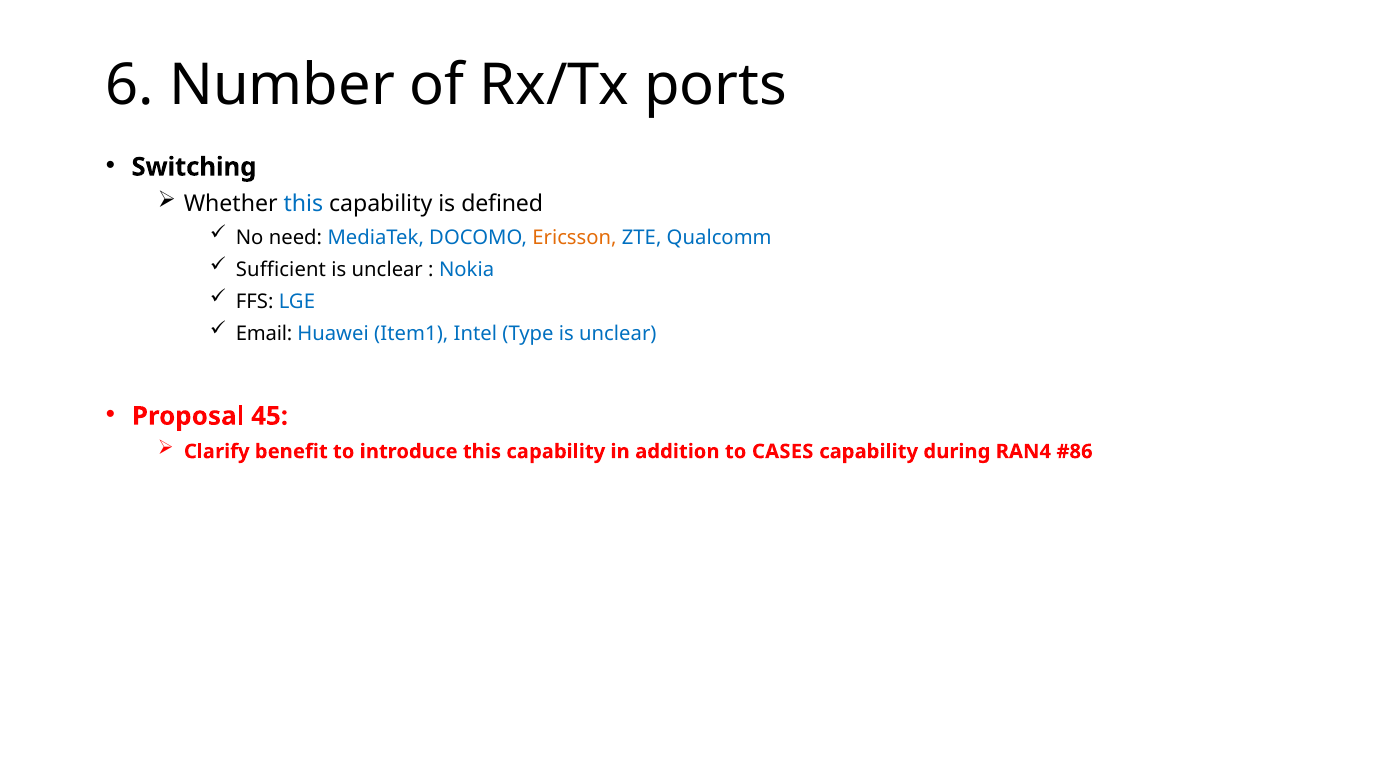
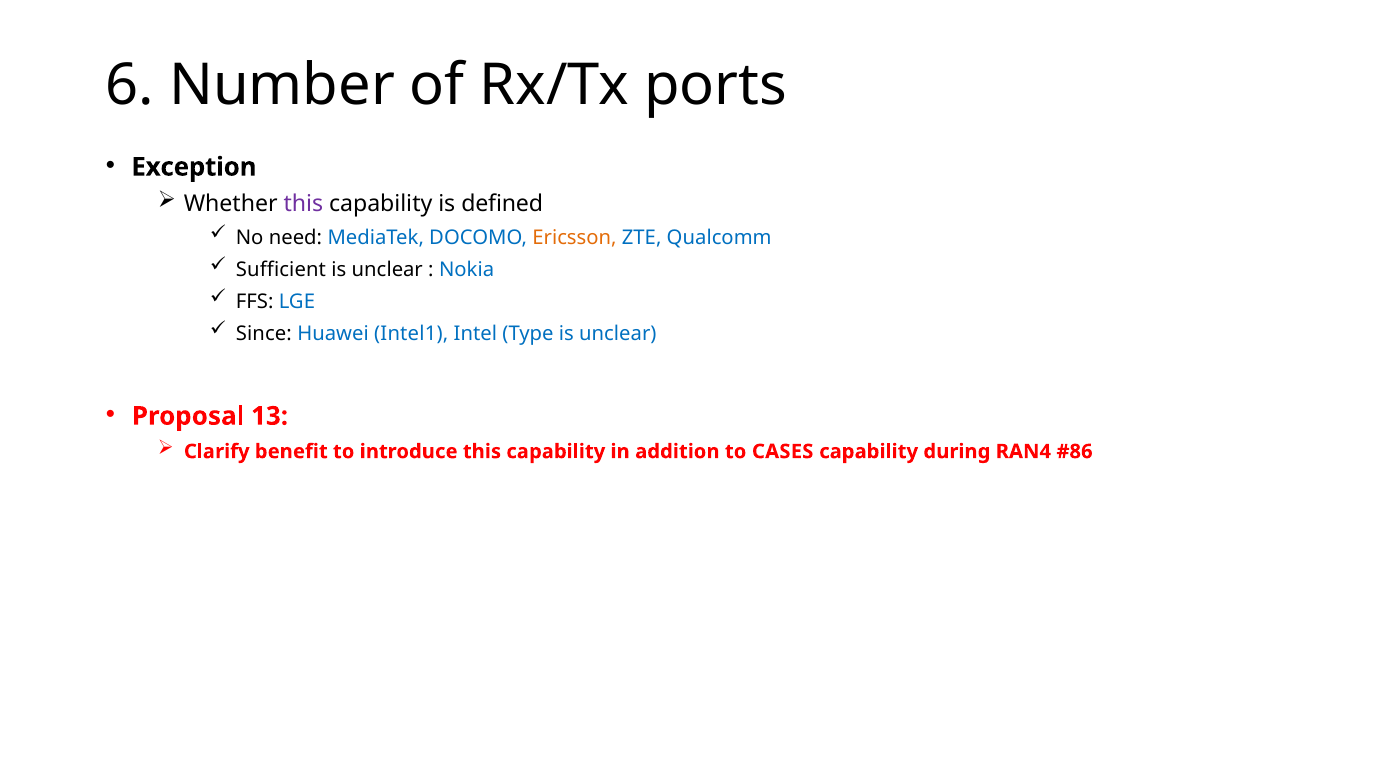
Switching: Switching -> Exception
this at (303, 204) colour: blue -> purple
Email: Email -> Since
Item1: Item1 -> Intel1
45: 45 -> 13
